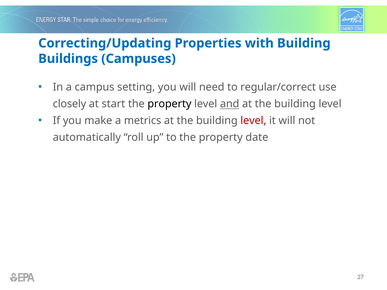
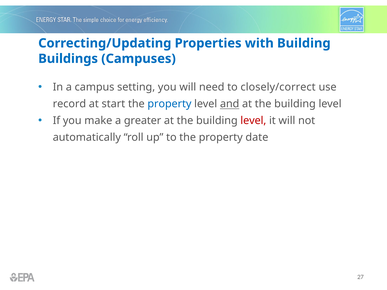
regular/correct: regular/correct -> closely/correct
closely: closely -> record
property at (169, 104) colour: black -> blue
metrics: metrics -> greater
